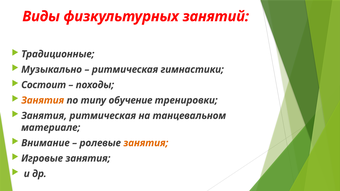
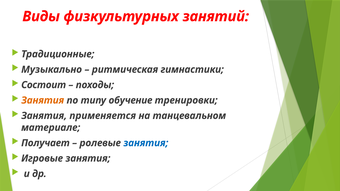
Занятия ритмическая: ритмическая -> применяется
Внимание: Внимание -> Получает
занятия at (146, 143) colour: orange -> blue
